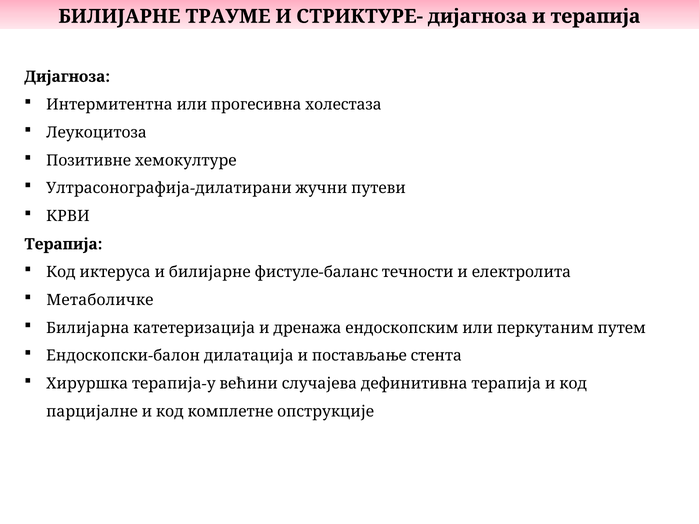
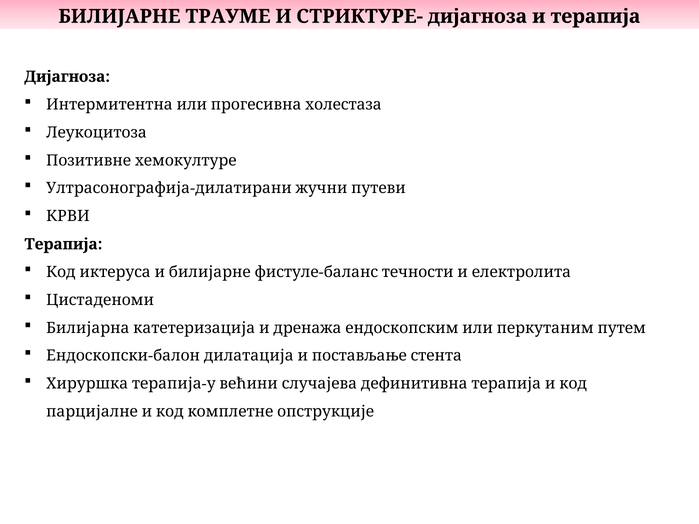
Метаболичке: Метаболичке -> Цистаденоми
